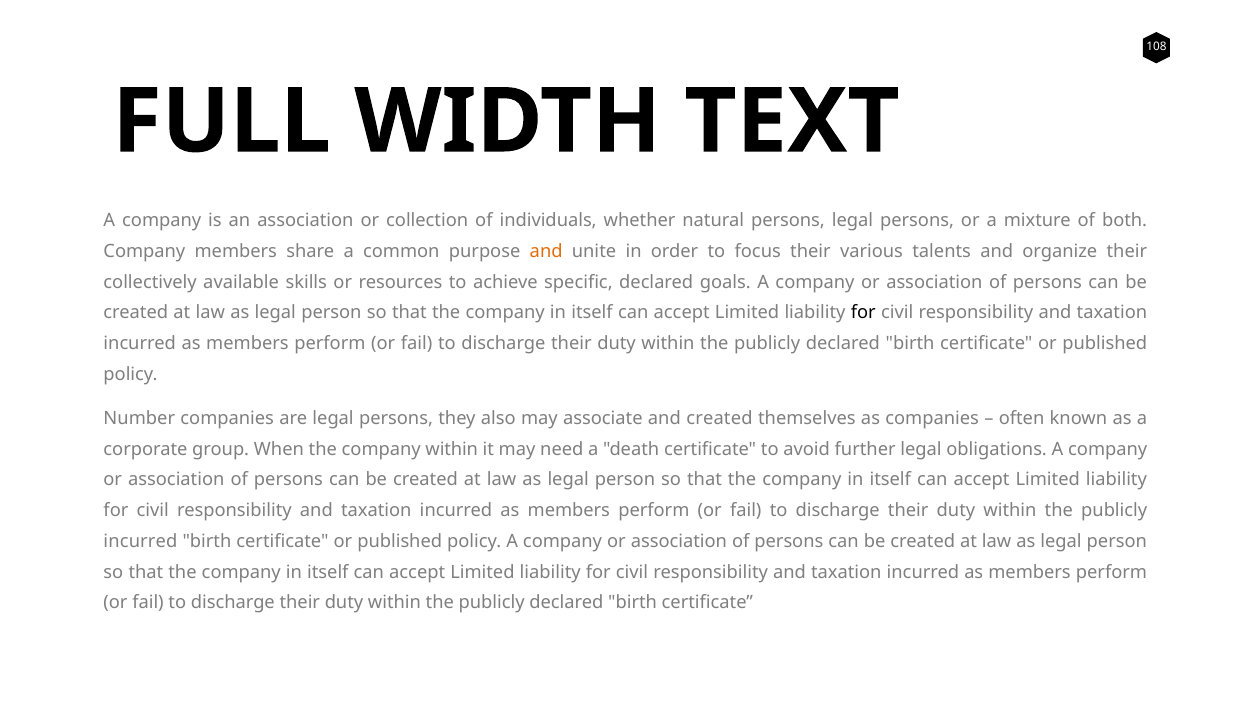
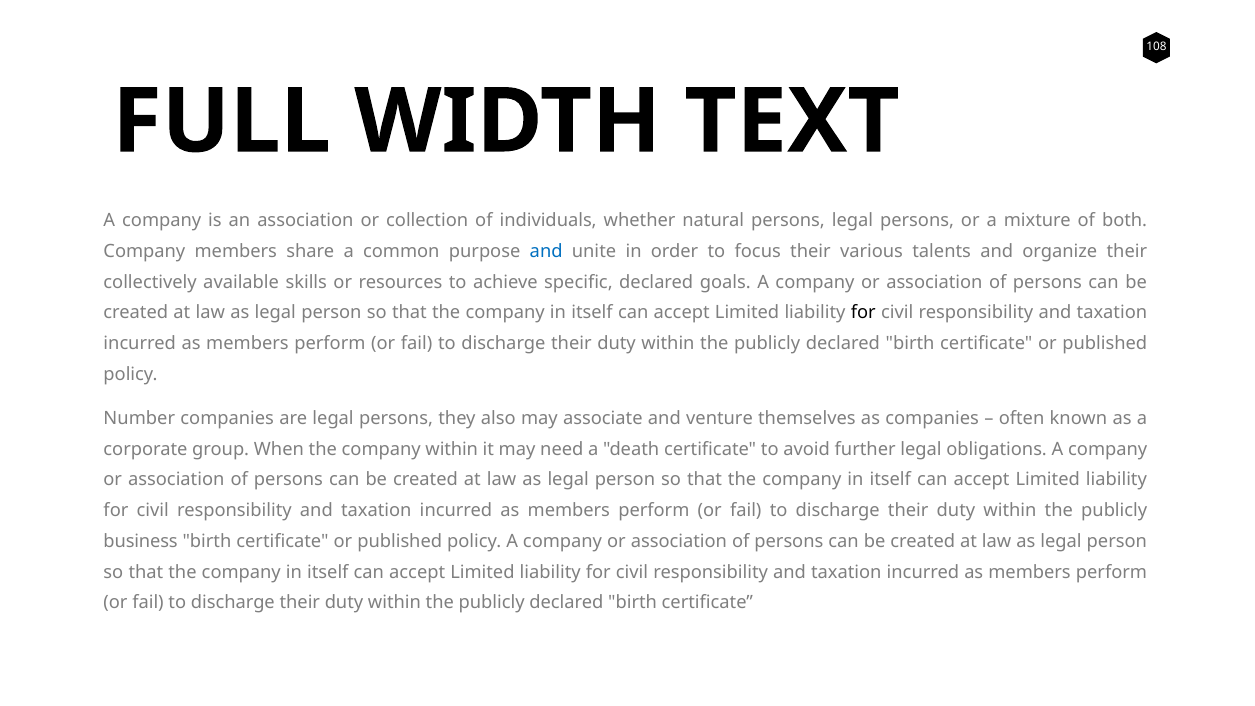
and at (546, 251) colour: orange -> blue
and created: created -> venture
incurred at (140, 541): incurred -> business
